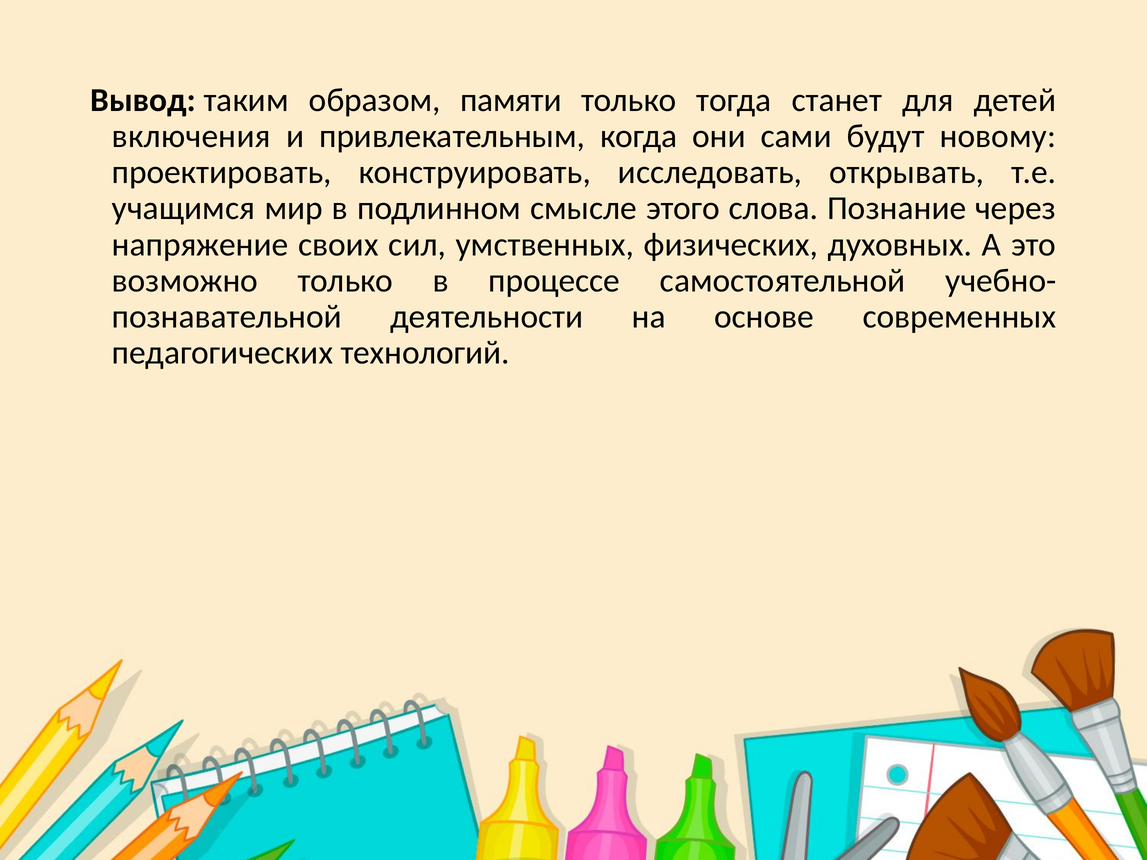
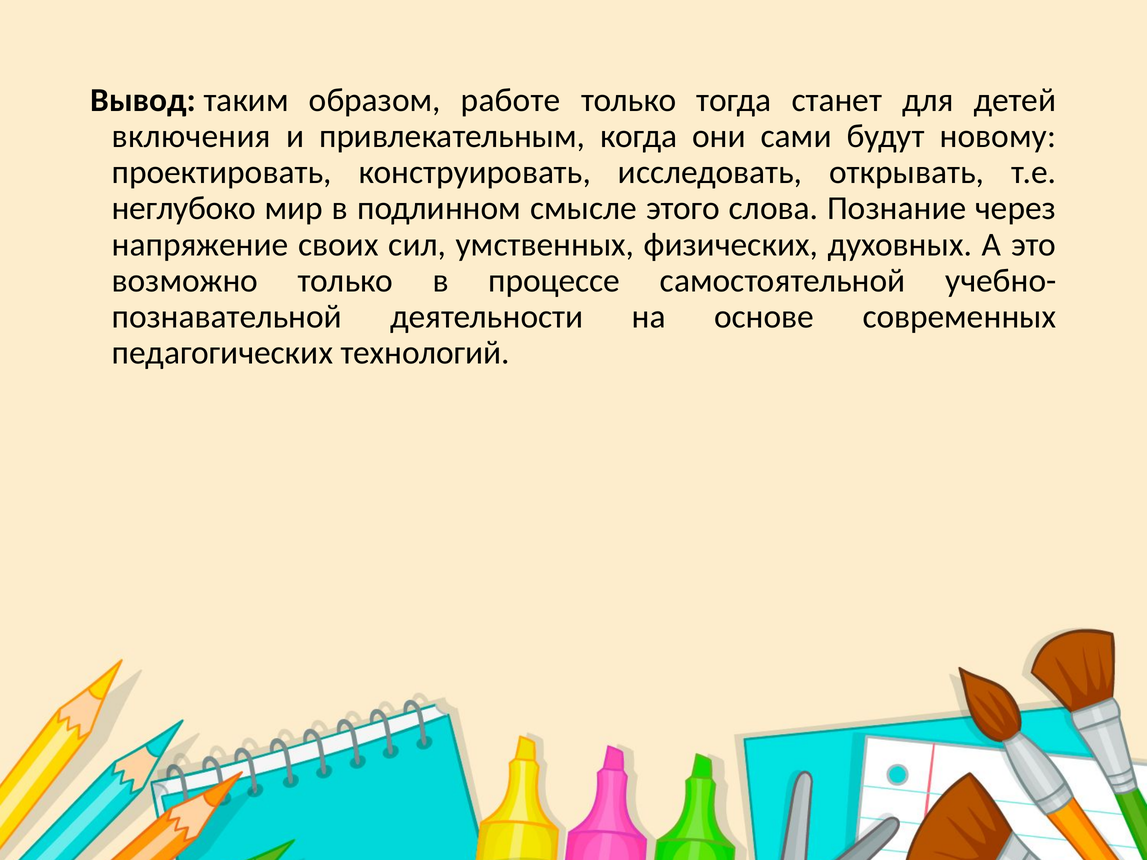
памяти: памяти -> работе
учащимся: учащимся -> неглубоко
